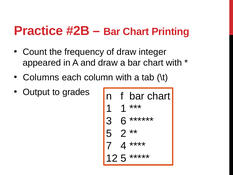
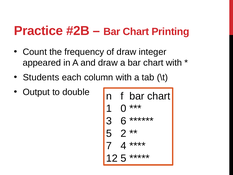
Columns: Columns -> Students
grades: grades -> double
1 1: 1 -> 0
